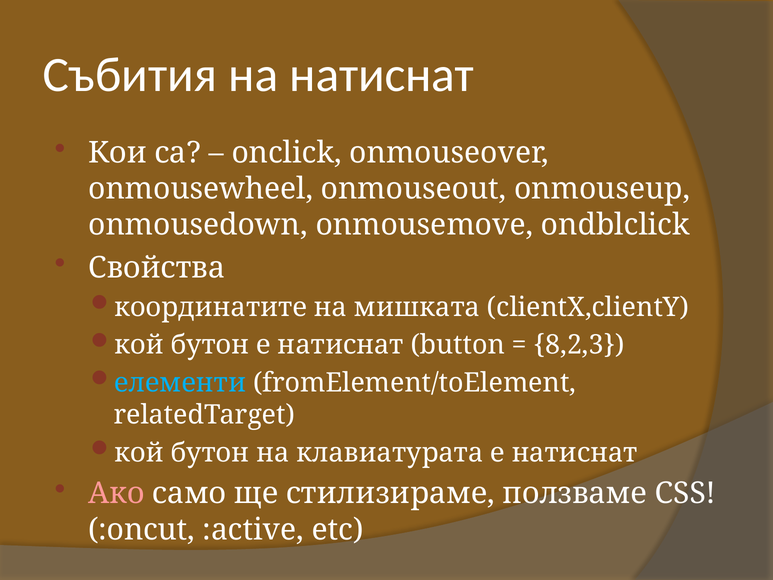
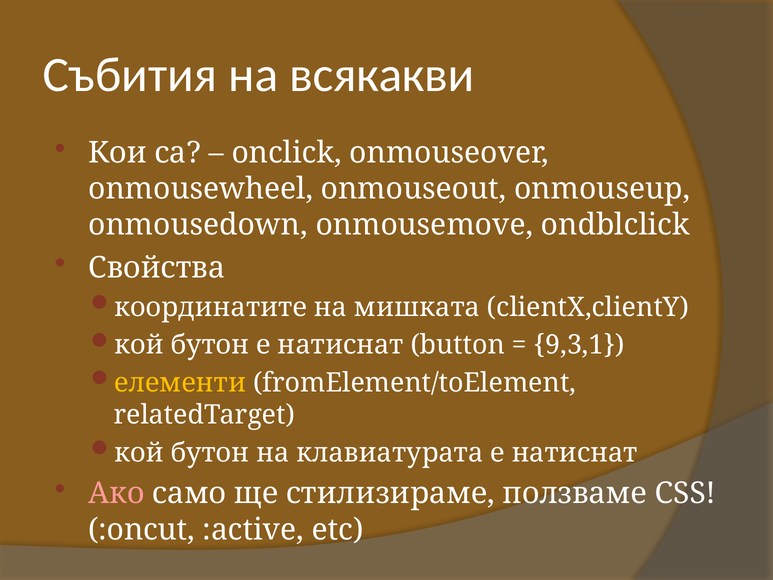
на натиснат: натиснат -> всякакви
8,2,3: 8,2,3 -> 9,3,1
елементи colour: light blue -> yellow
